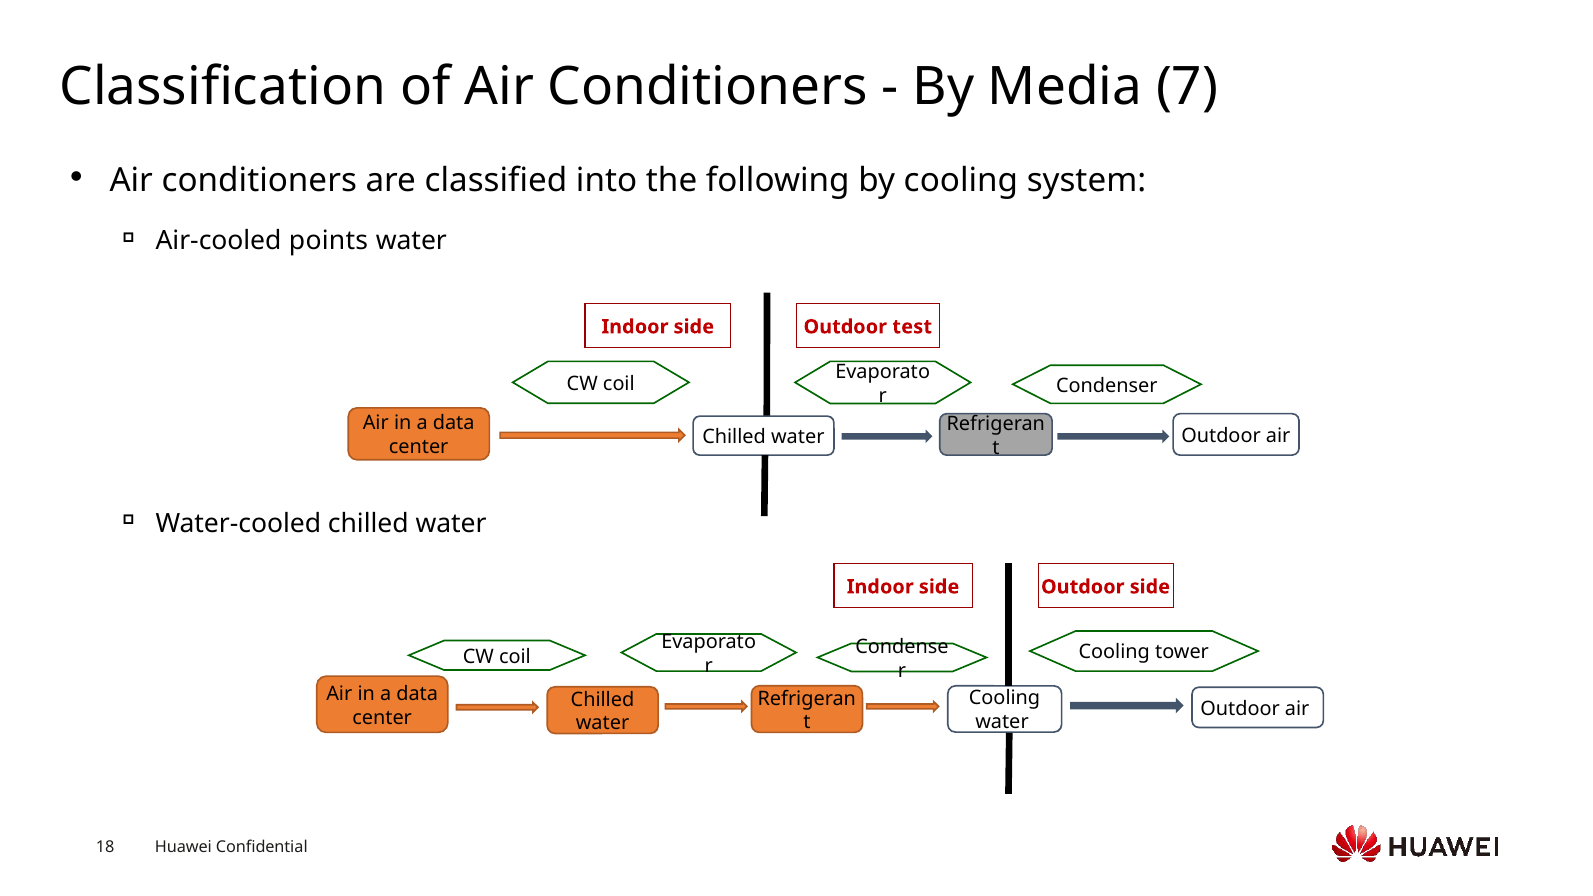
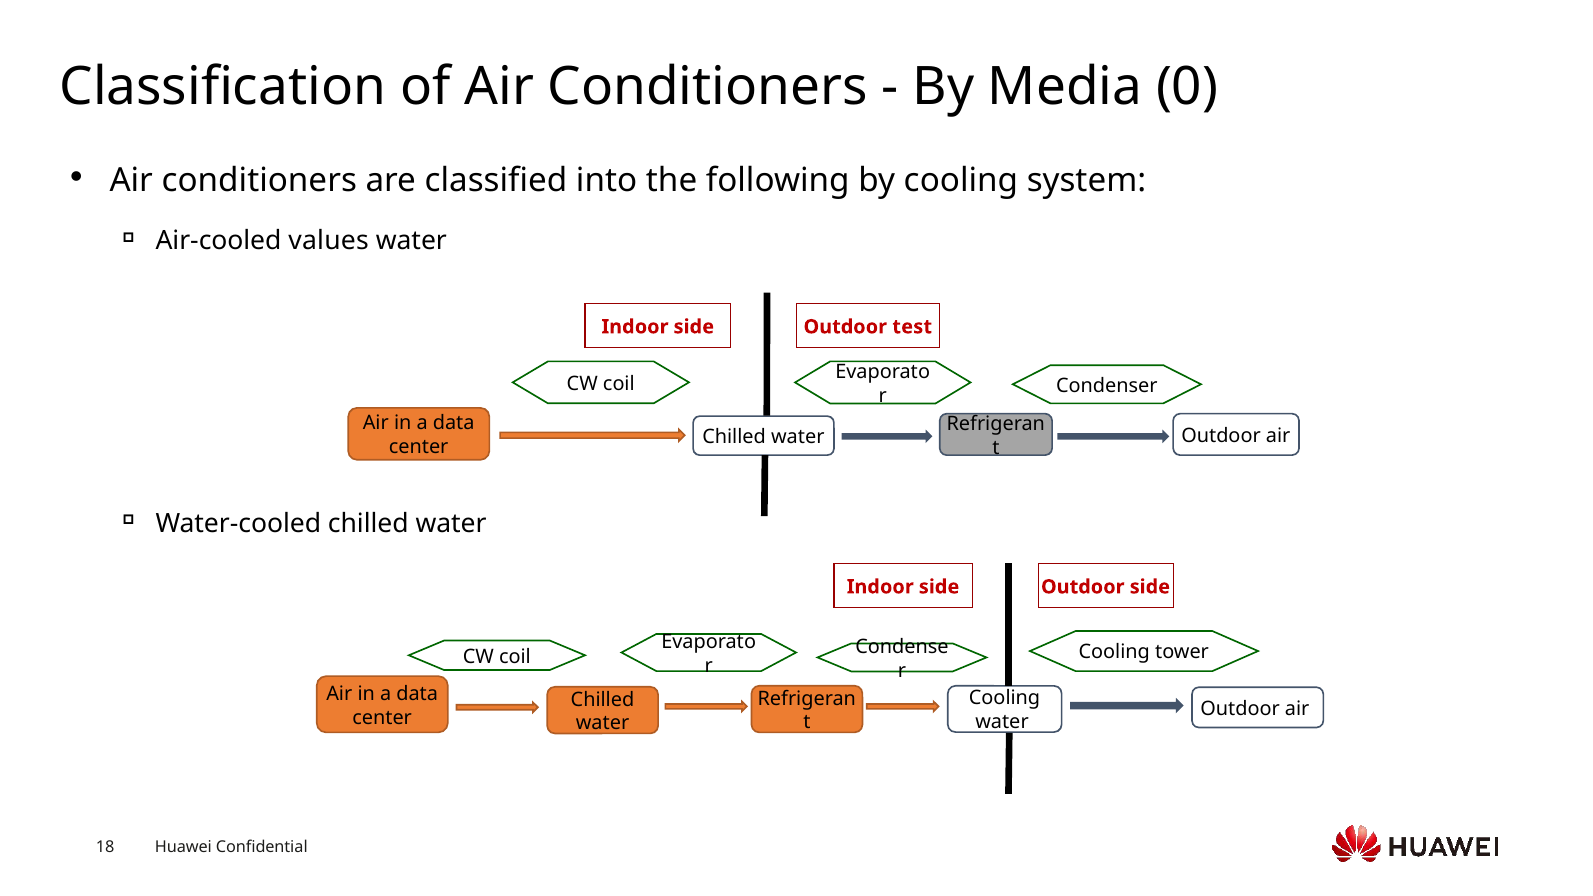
7: 7 -> 0
points: points -> values
